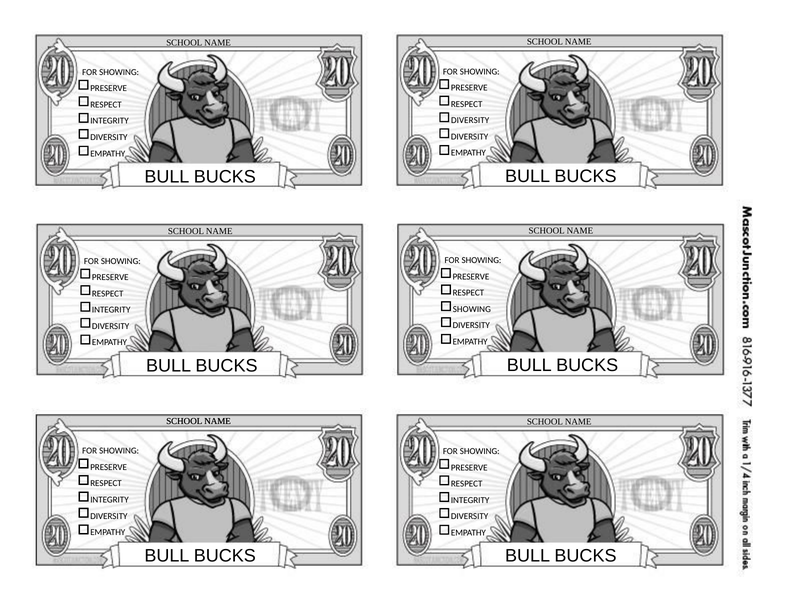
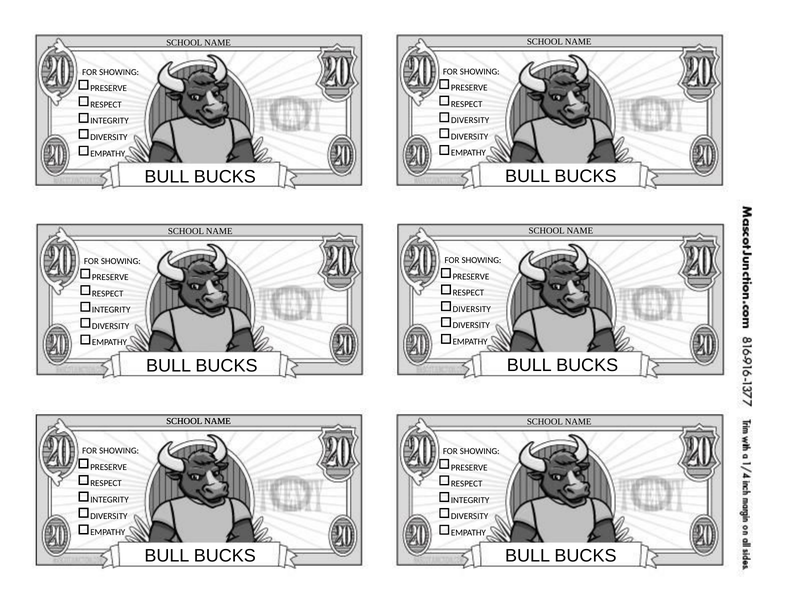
SHOWING at (472, 309): SHOWING -> DIVERSITY
